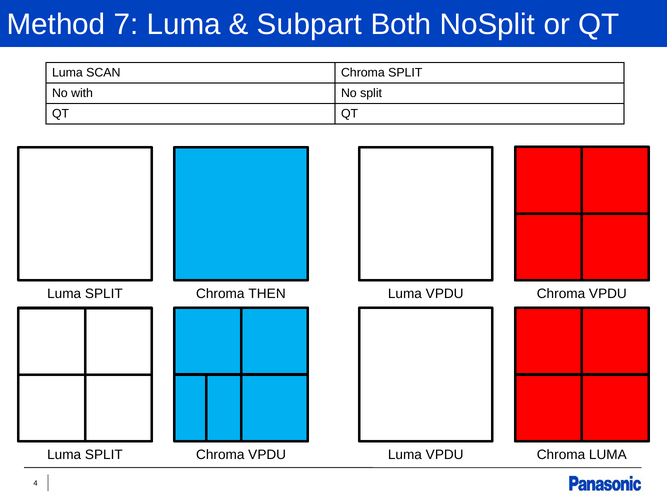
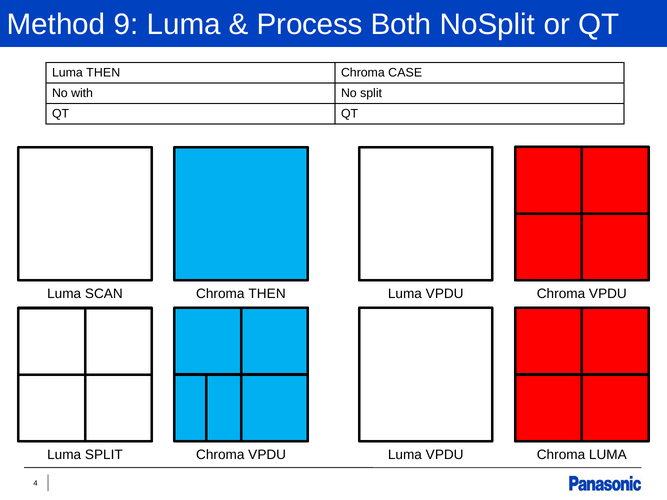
7: 7 -> 9
Subpart: Subpart -> Process
Luma SCAN: SCAN -> THEN
Chroma SPLIT: SPLIT -> CASE
SPLIT at (104, 294): SPLIT -> SCAN
